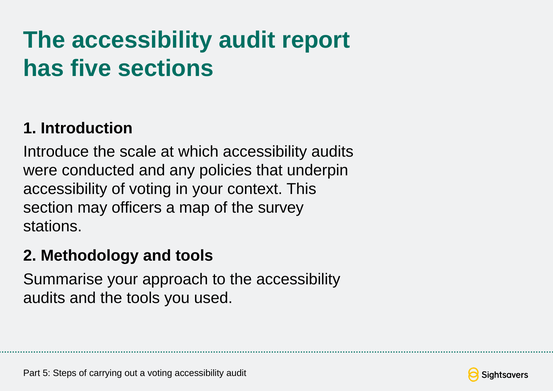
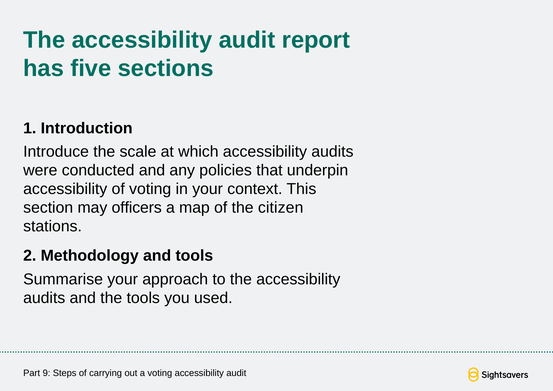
survey: survey -> citizen
5: 5 -> 9
